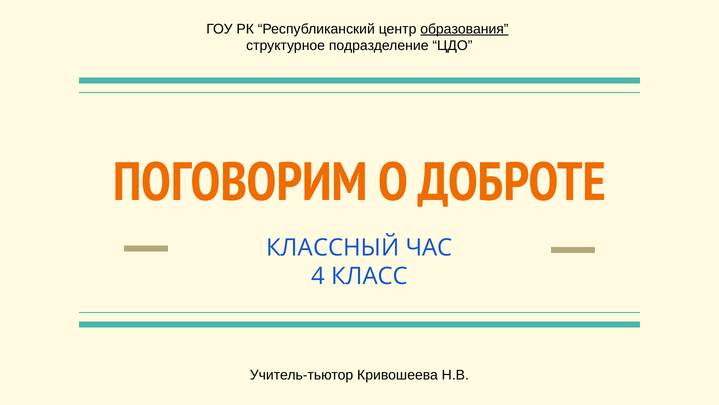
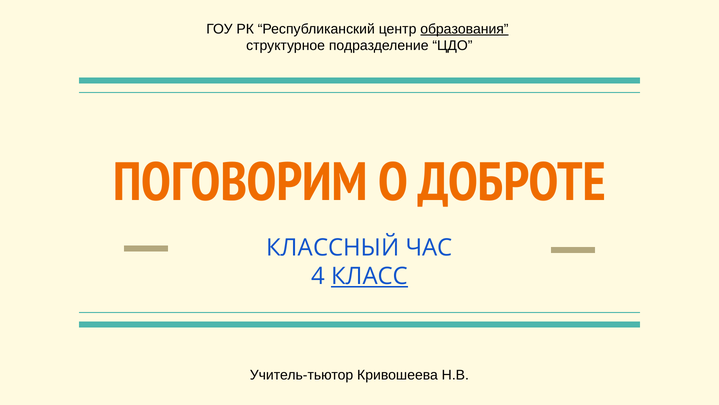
КЛАСС underline: none -> present
